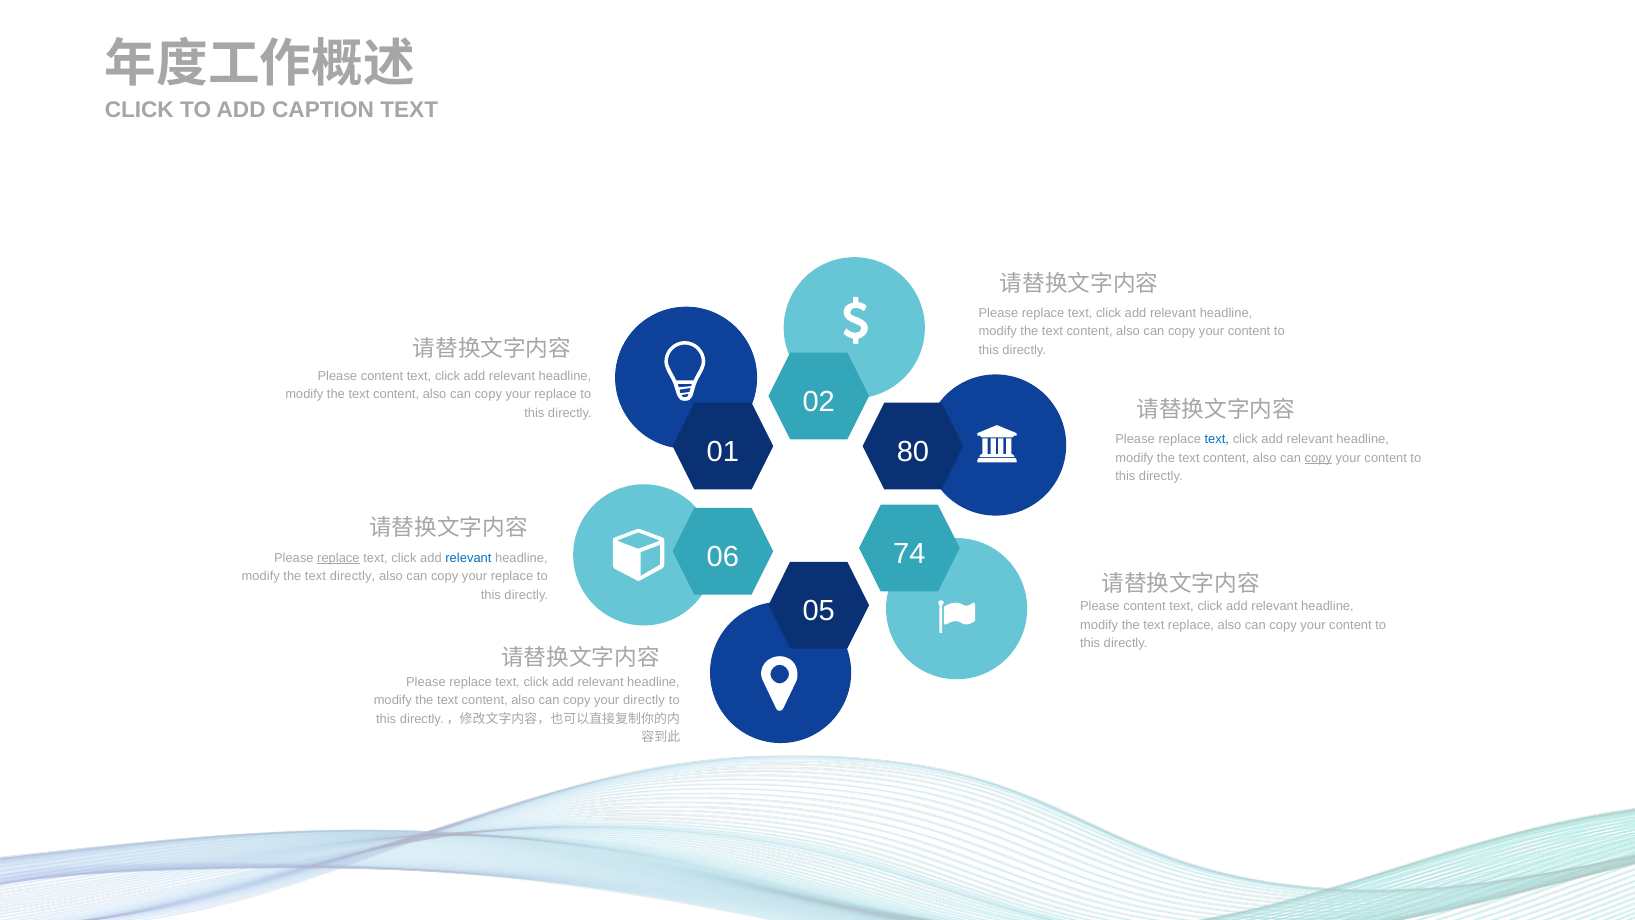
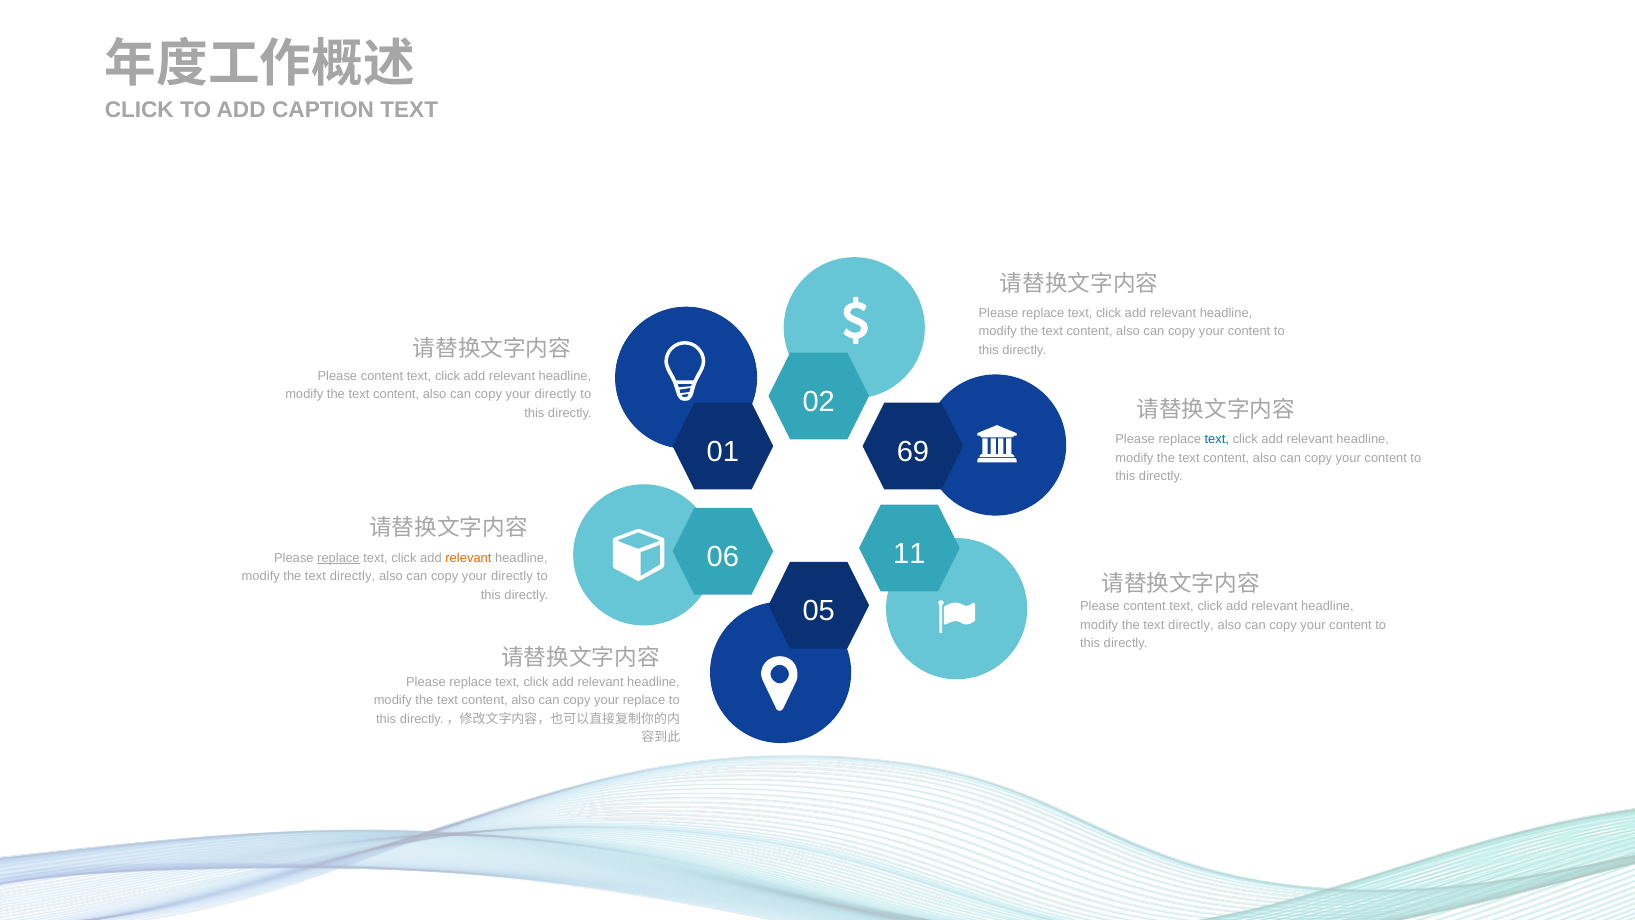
replace at (556, 394): replace -> directly
80: 80 -> 69
copy at (1318, 458) underline: present -> none
74: 74 -> 11
relevant at (468, 558) colour: blue -> orange
replace at (512, 576): replace -> directly
replace at (1191, 625): replace -> directly
your directly: directly -> replace
